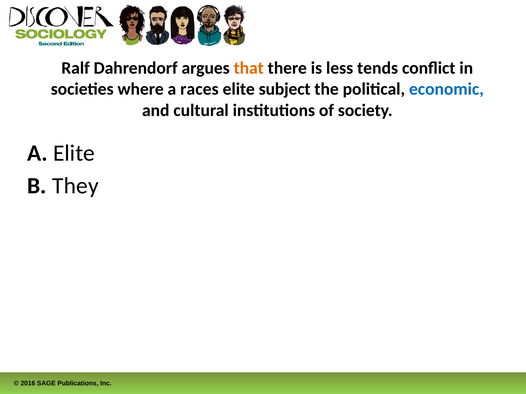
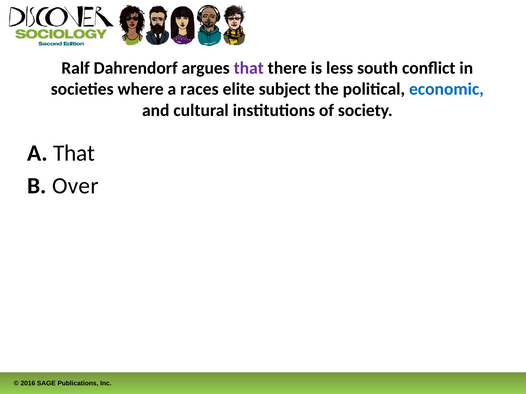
that at (249, 68) colour: orange -> purple
tends: tends -> south
A Elite: Elite -> That
They: They -> Over
